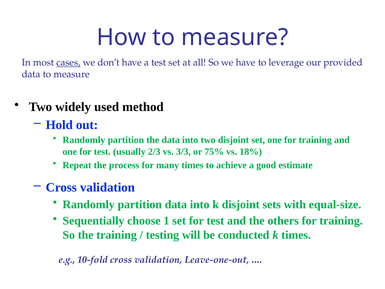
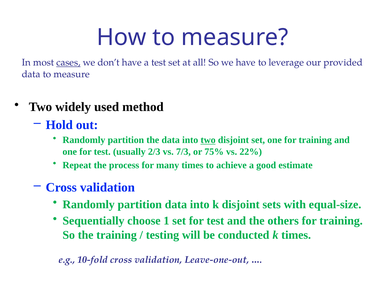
two at (208, 140) underline: none -> present
3/3: 3/3 -> 7/3
18%: 18% -> 22%
